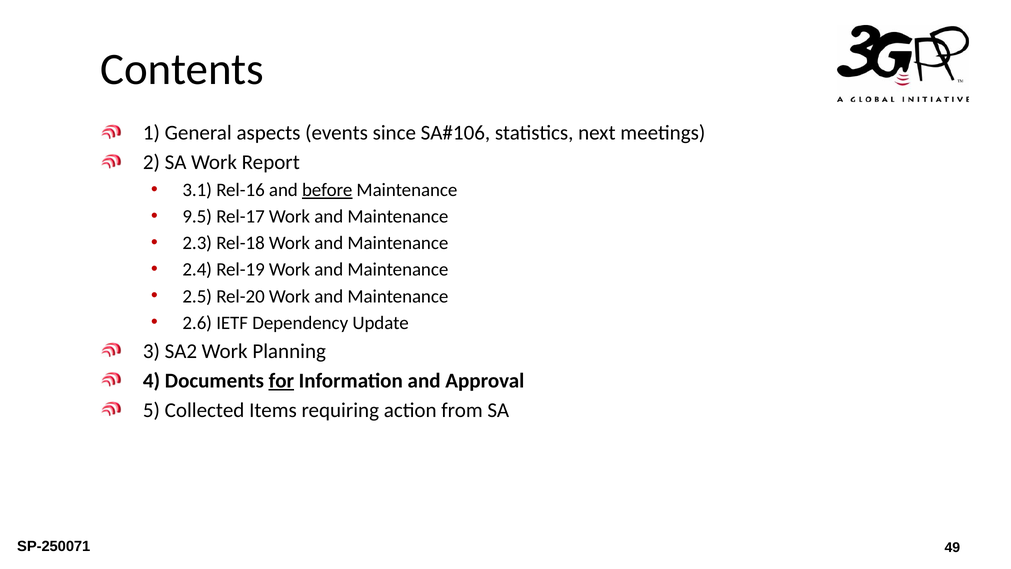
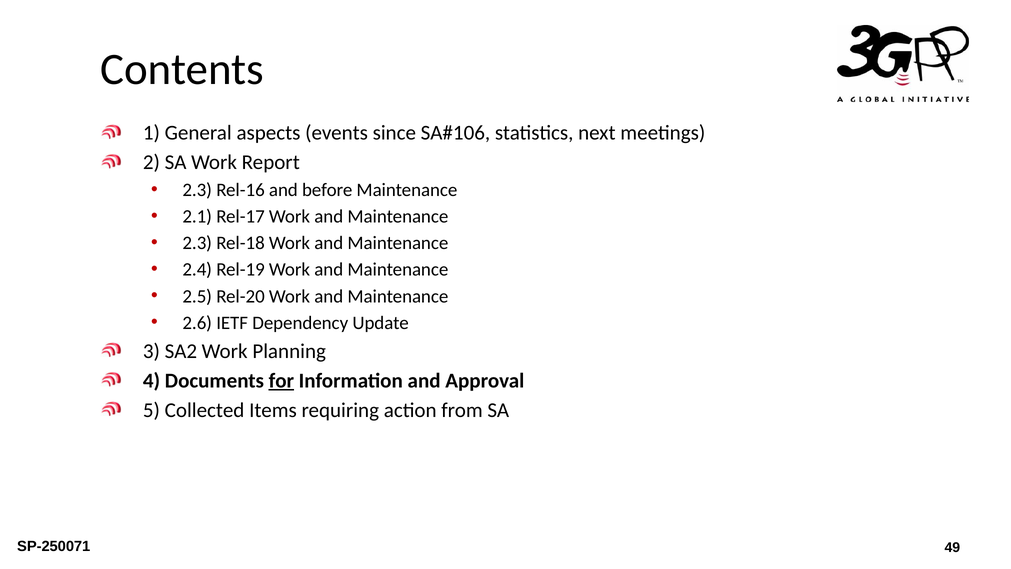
3.1 at (197, 190): 3.1 -> 2.3
before underline: present -> none
9.5: 9.5 -> 2.1
